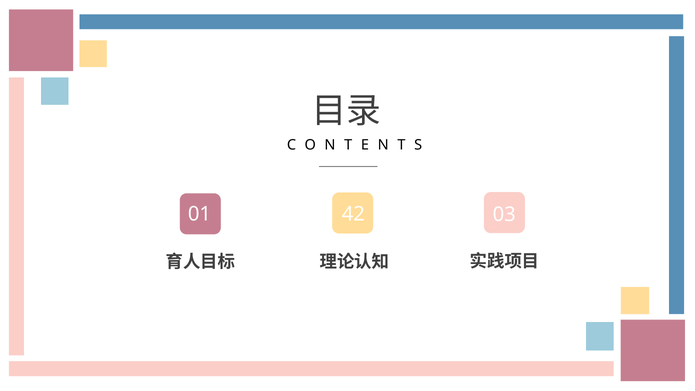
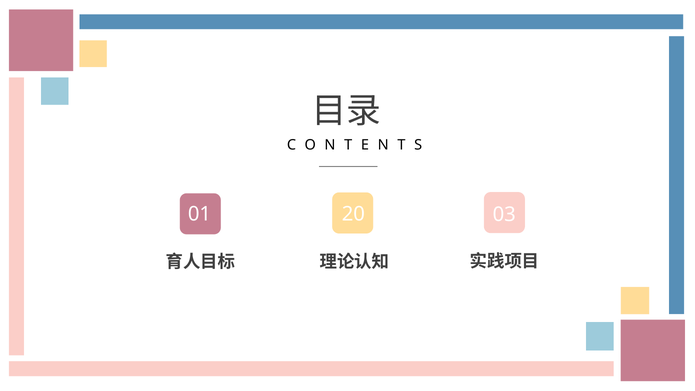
42: 42 -> 20
